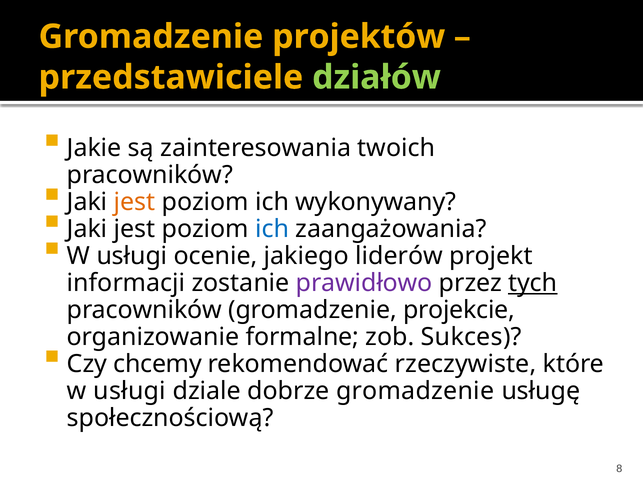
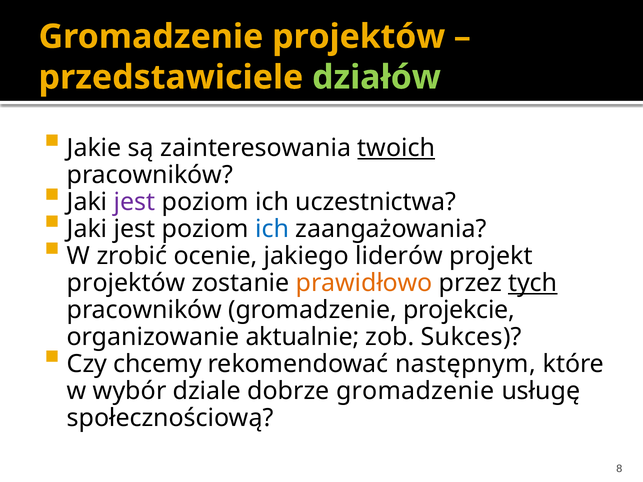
twoich underline: none -> present
jest at (135, 202) colour: orange -> purple
wykonywany: wykonywany -> uczestnictwa
usługi at (132, 256): usługi -> zrobić
informacji at (126, 283): informacji -> projektów
prawidłowo colour: purple -> orange
formalne: formalne -> aktualnie
rzeczywiste: rzeczywiste -> następnym
usługi at (130, 391): usługi -> wybór
